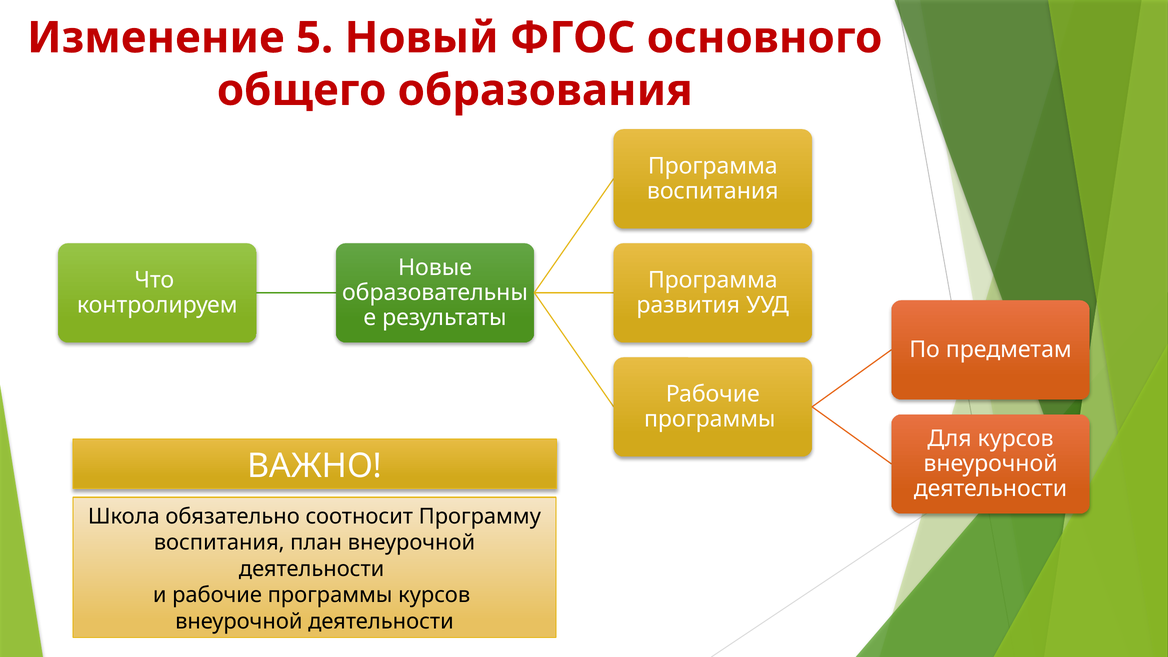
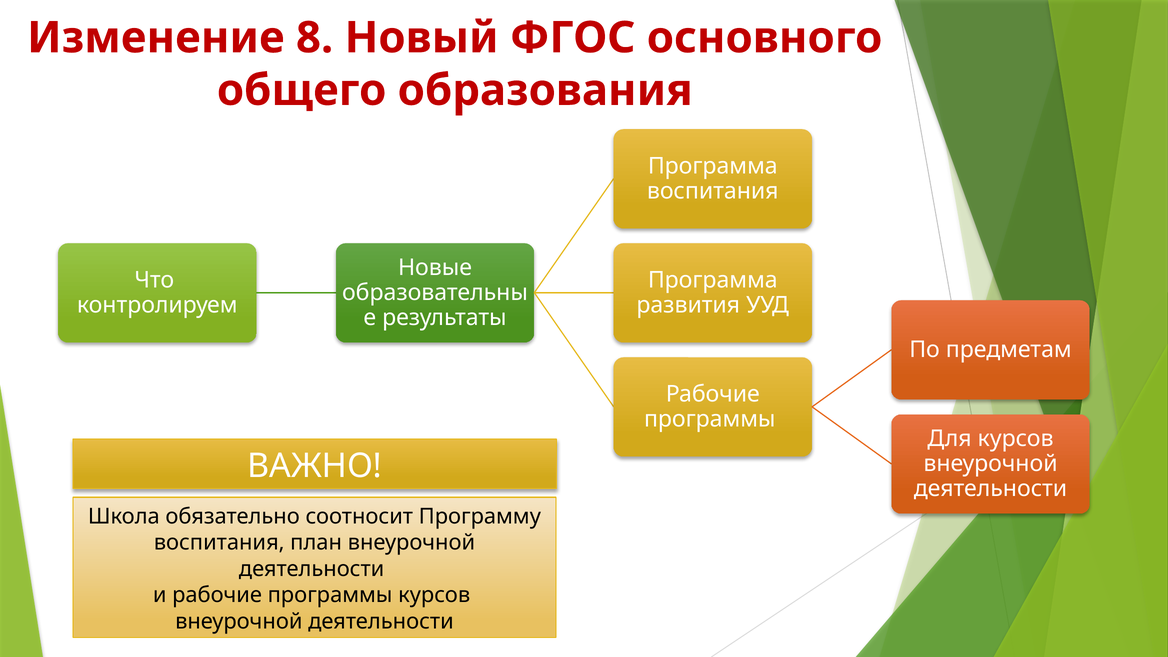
5: 5 -> 8
